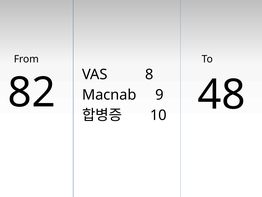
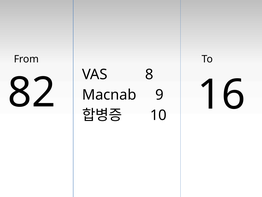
48: 48 -> 16
